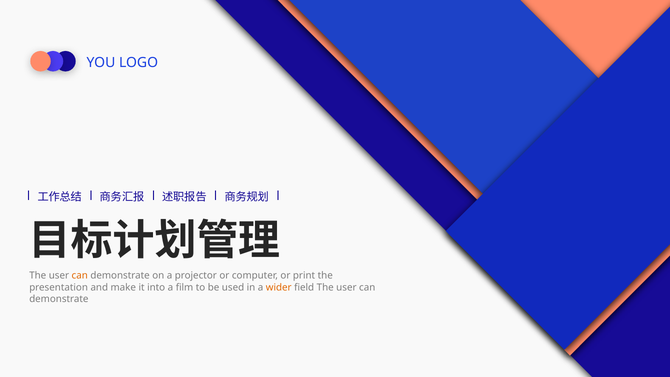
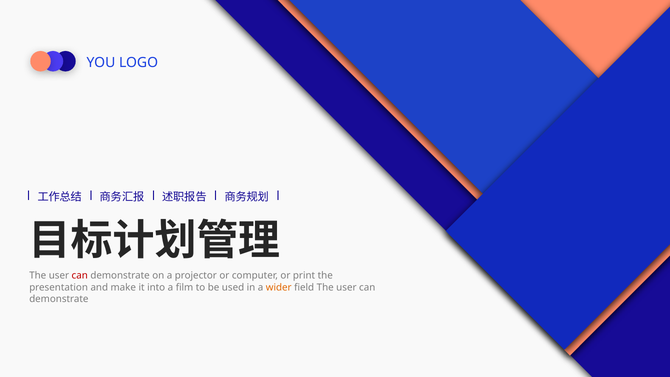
can at (80, 276) colour: orange -> red
